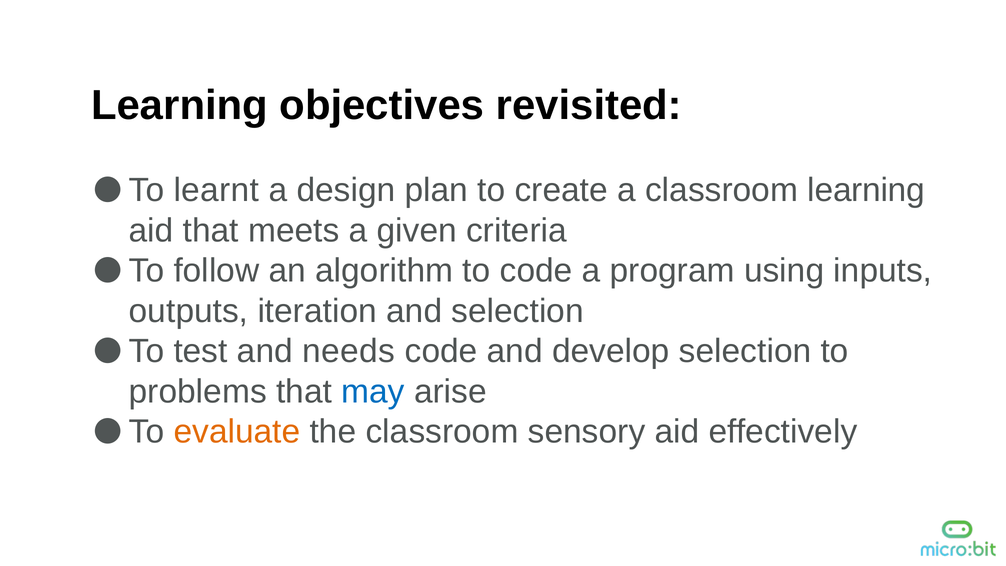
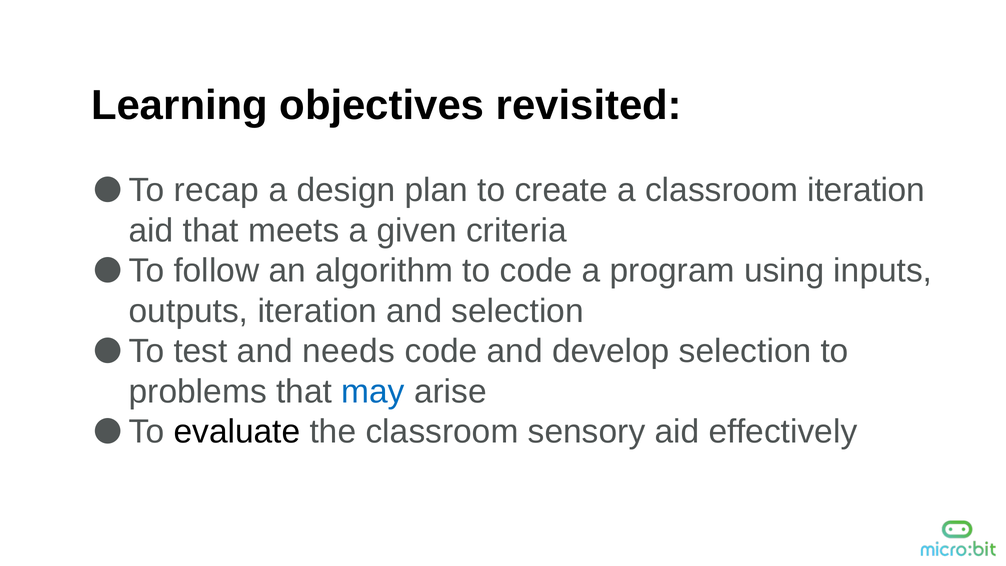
learnt: learnt -> recap
classroom learning: learning -> iteration
evaluate colour: orange -> black
